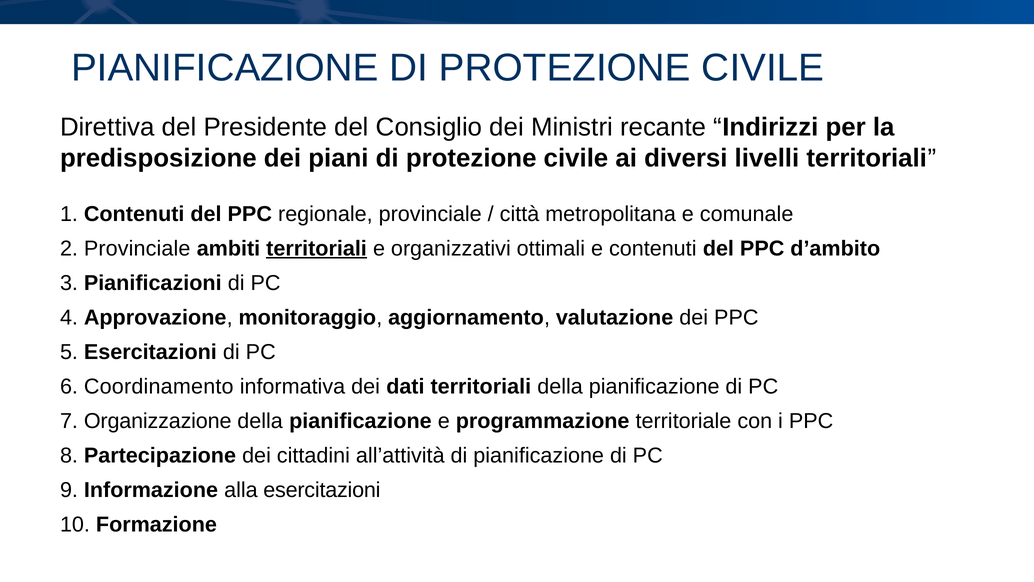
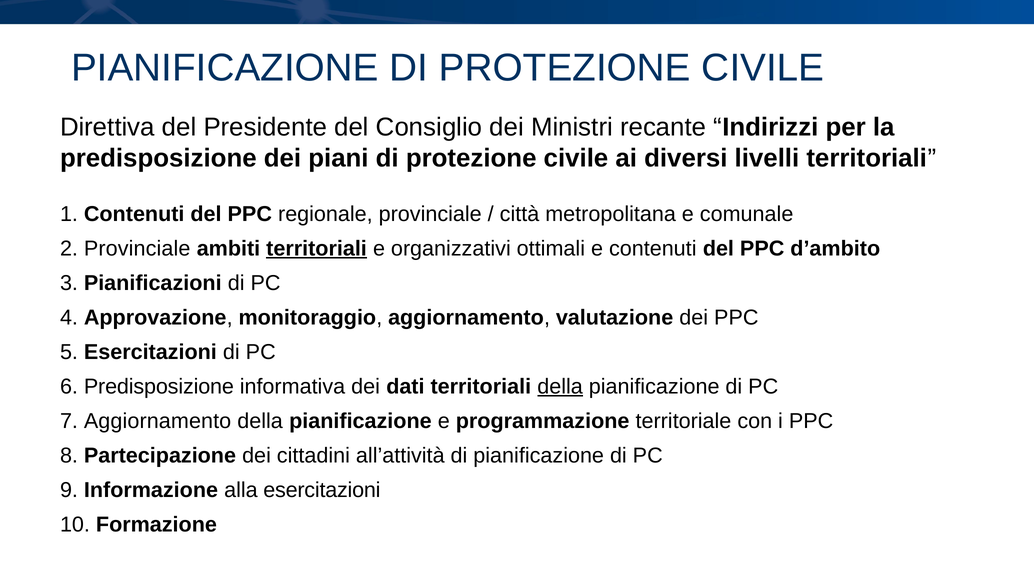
6 Coordinamento: Coordinamento -> Predisposizione
della at (560, 386) underline: none -> present
7 Organizzazione: Organizzazione -> Aggiornamento
